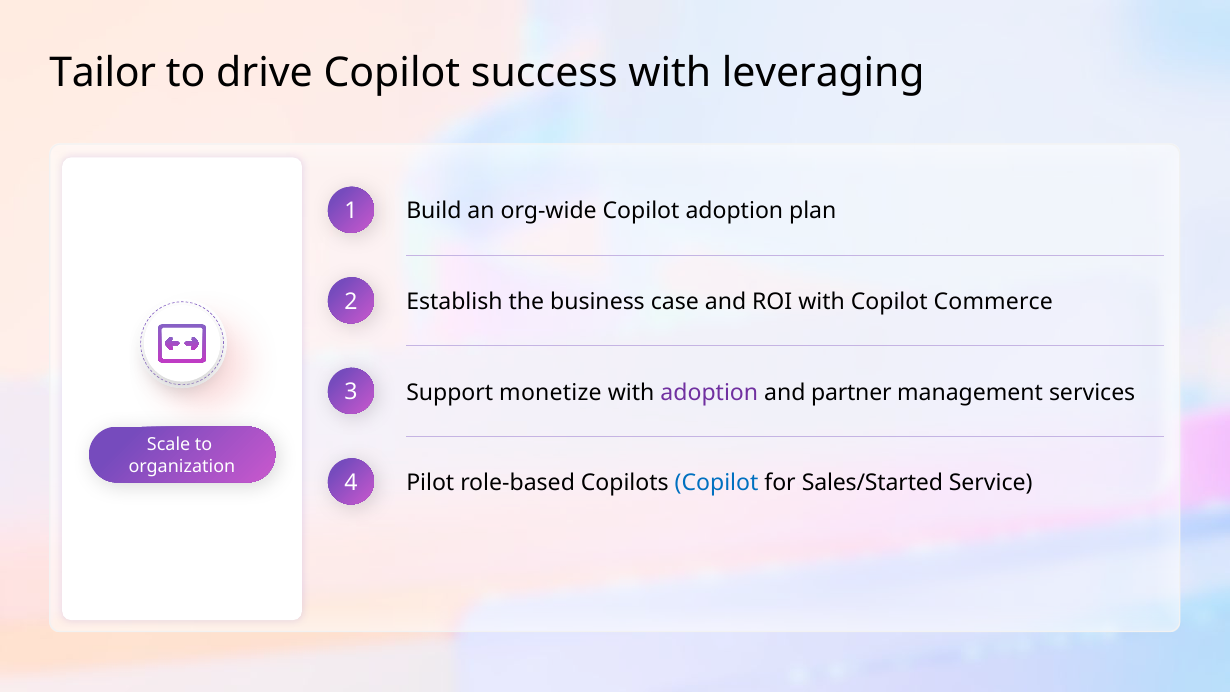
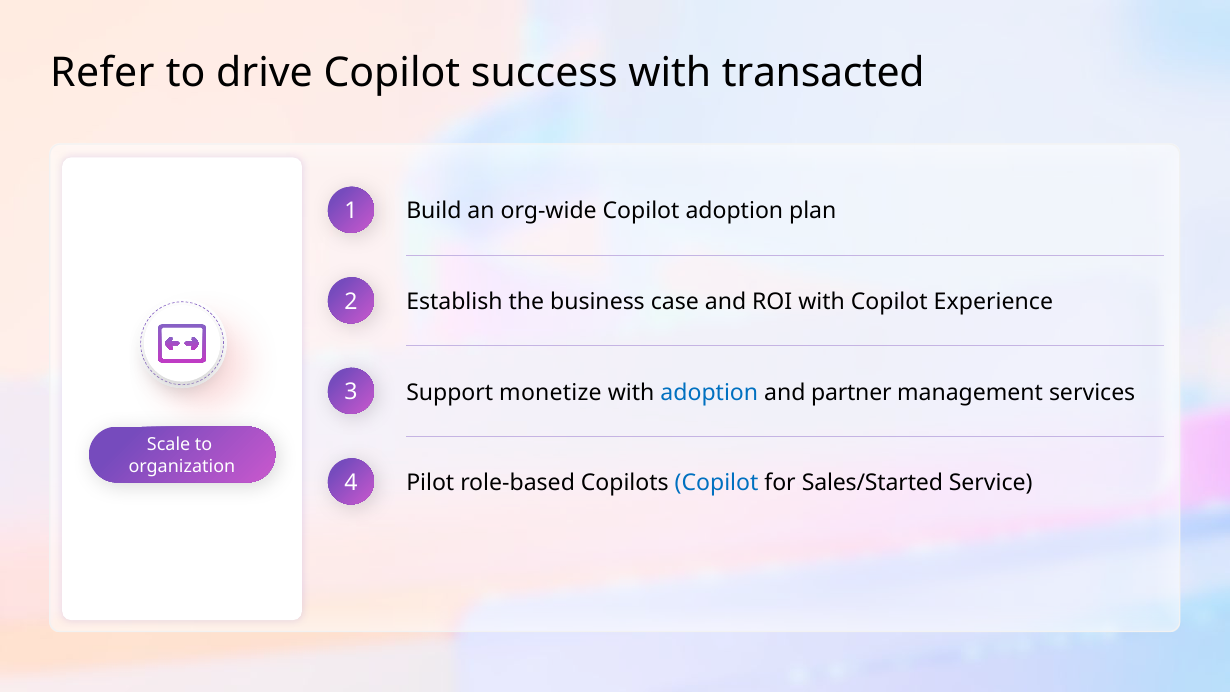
Tailor: Tailor -> Refer
leveraging: leveraging -> transacted
Commerce: Commerce -> Experience
adoption at (709, 392) colour: purple -> blue
